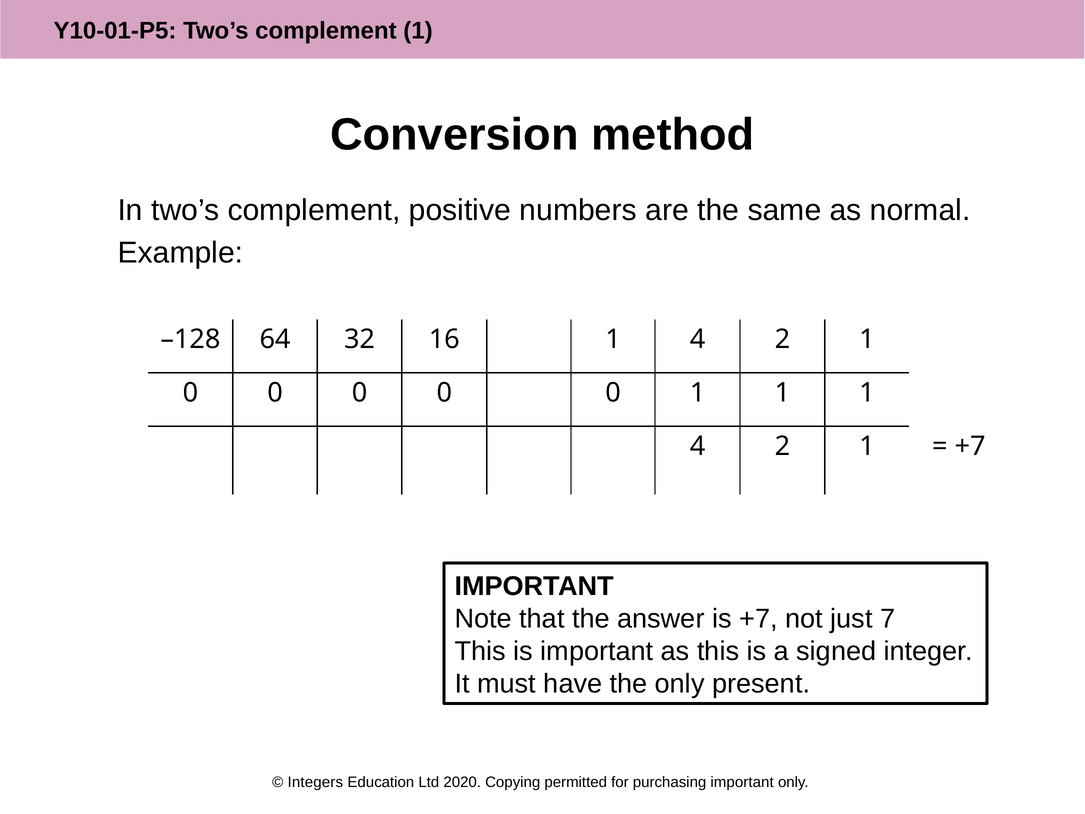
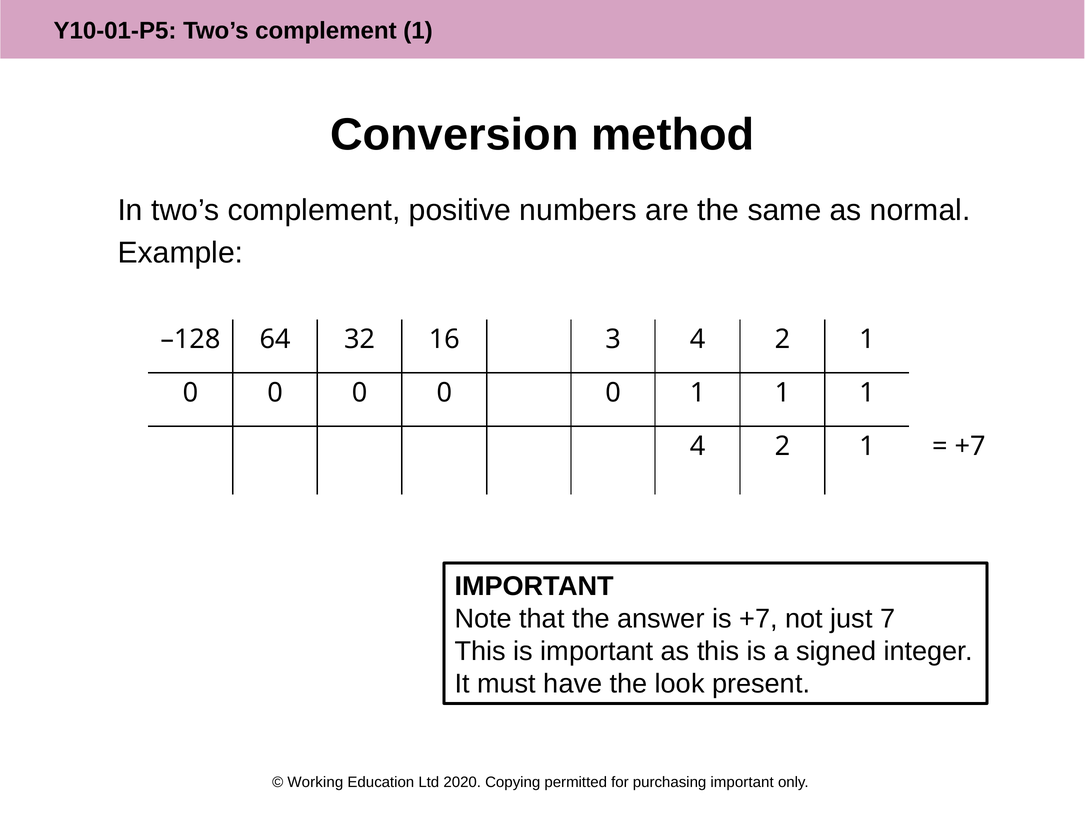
16 1: 1 -> 3
the only: only -> look
Integers: Integers -> Working
